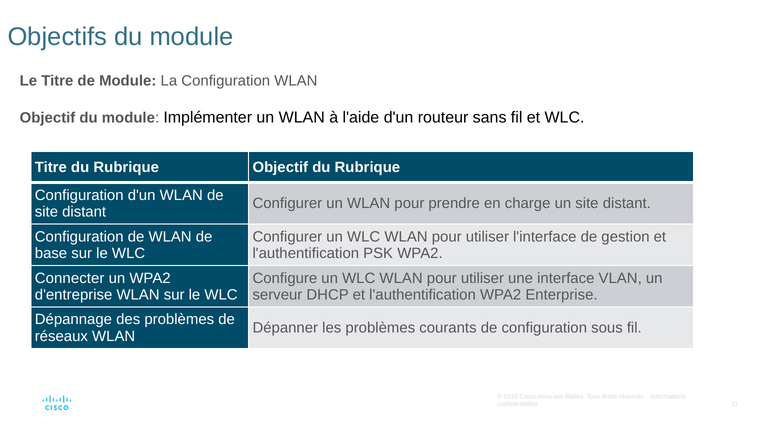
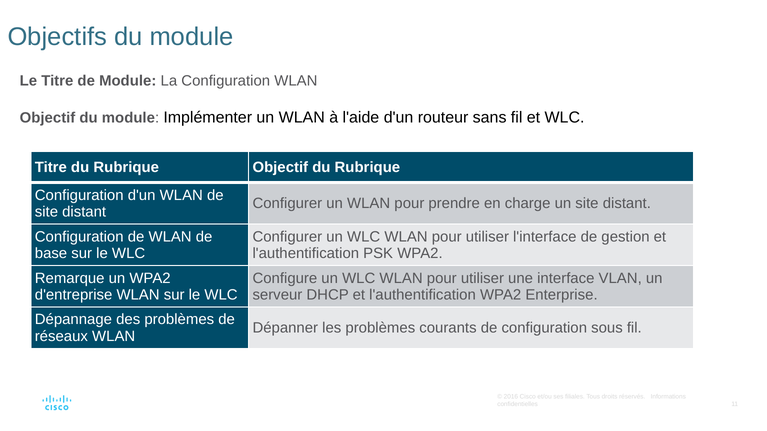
Connecter: Connecter -> Remarque
